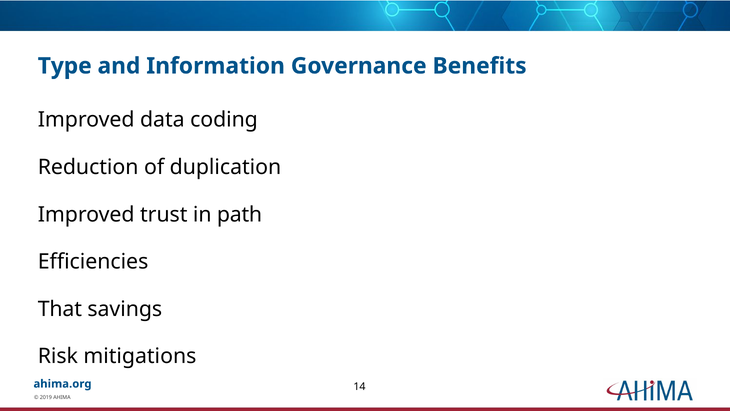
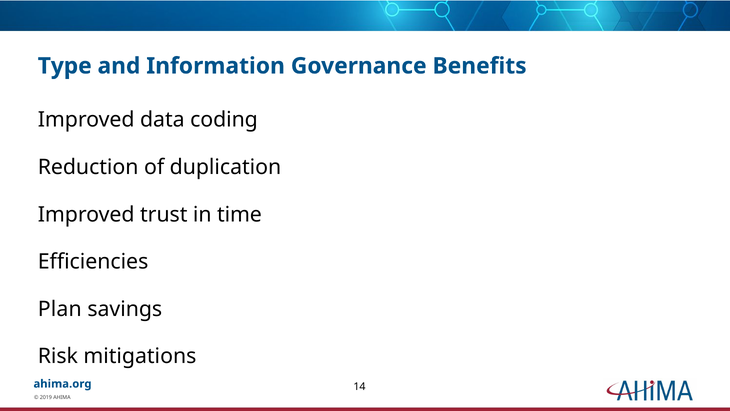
path: path -> time
That: That -> Plan
